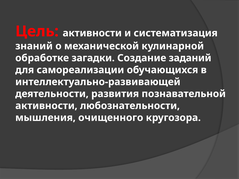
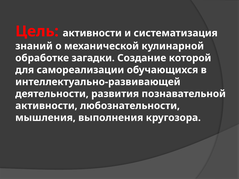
заданий: заданий -> которой
очищенного: очищенного -> выполнения
